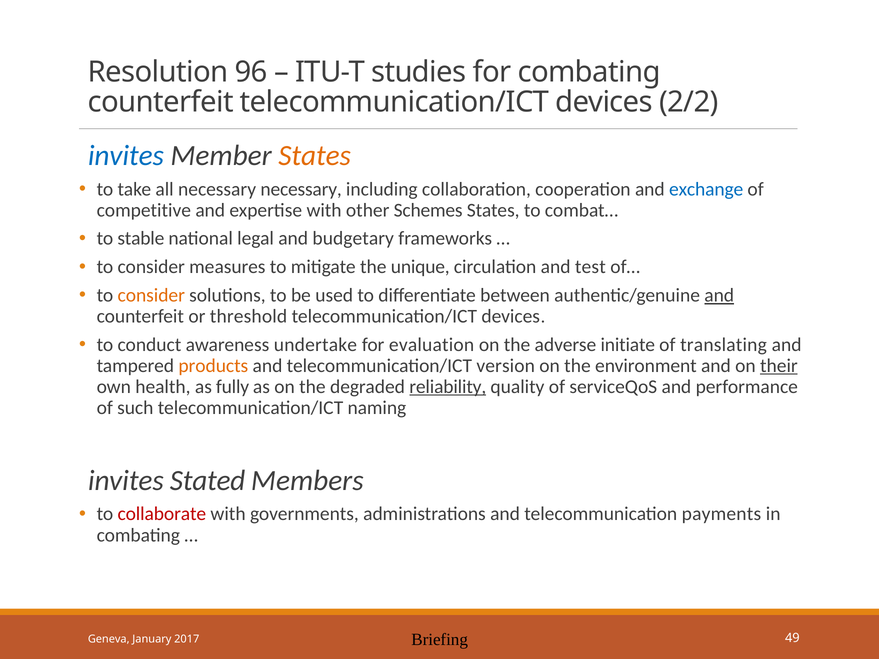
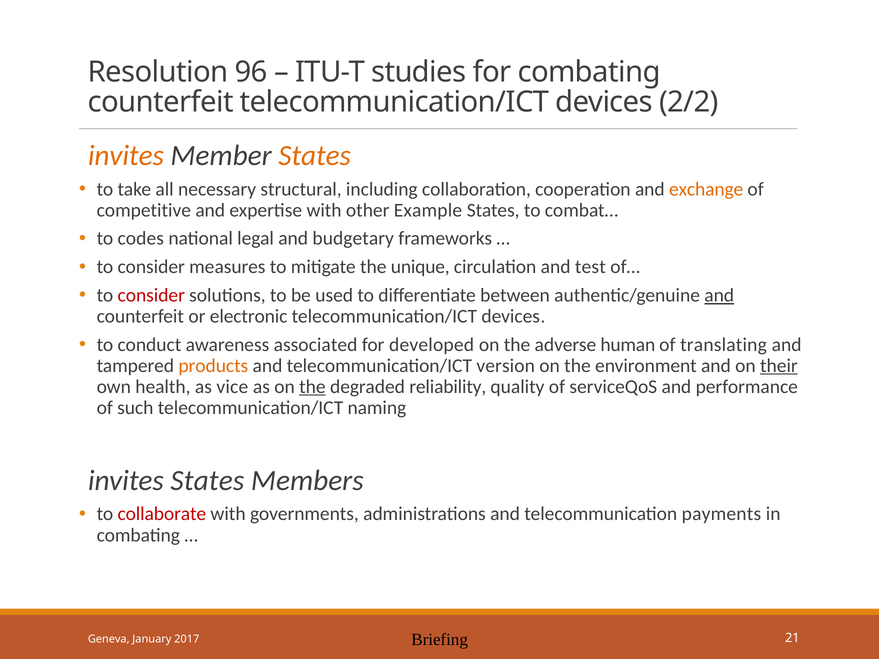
invites at (126, 156) colour: blue -> orange
necessary necessary: necessary -> structural
exchange colour: blue -> orange
Schemes: Schemes -> Example
stable: stable -> codes
consider at (151, 295) colour: orange -> red
threshold: threshold -> electronic
undertake: undertake -> associated
evaluation: evaluation -> developed
initiate: initiate -> human
fully: fully -> vice
the at (312, 387) underline: none -> present
reliability underline: present -> none
invites Stated: Stated -> States
49: 49 -> 21
